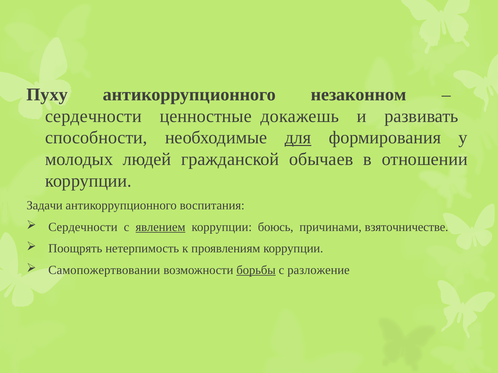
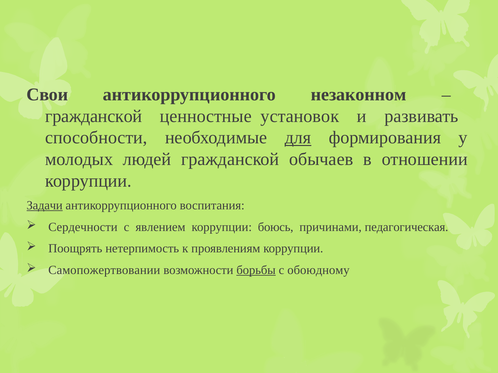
Пуху: Пуху -> Свои
сердечности at (94, 116): сердечности -> гражданской
докажешь: докажешь -> установок
Задачи underline: none -> present
явлением underline: present -> none
взяточничестве: взяточничестве -> педагогическая
разложение: разложение -> обоюдному
